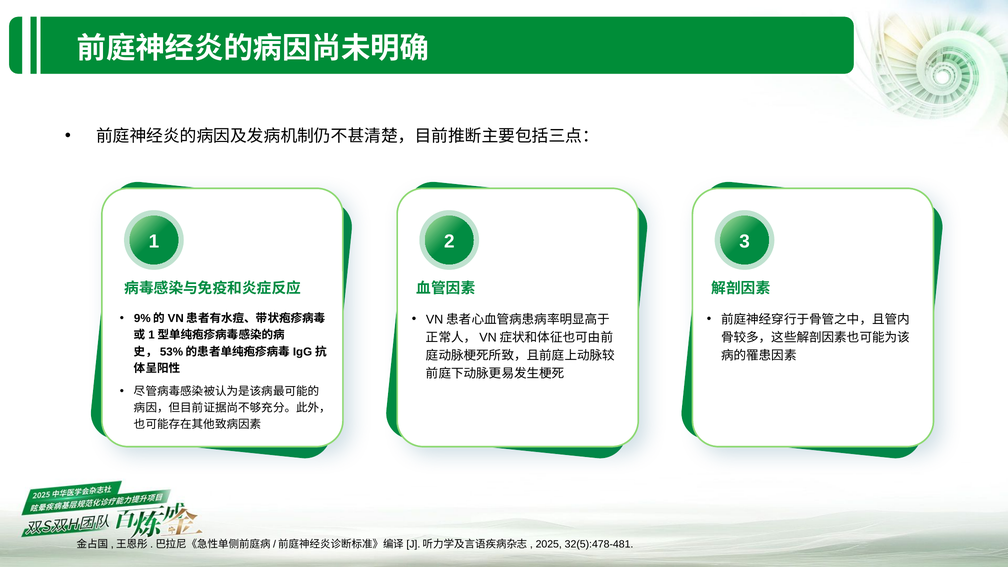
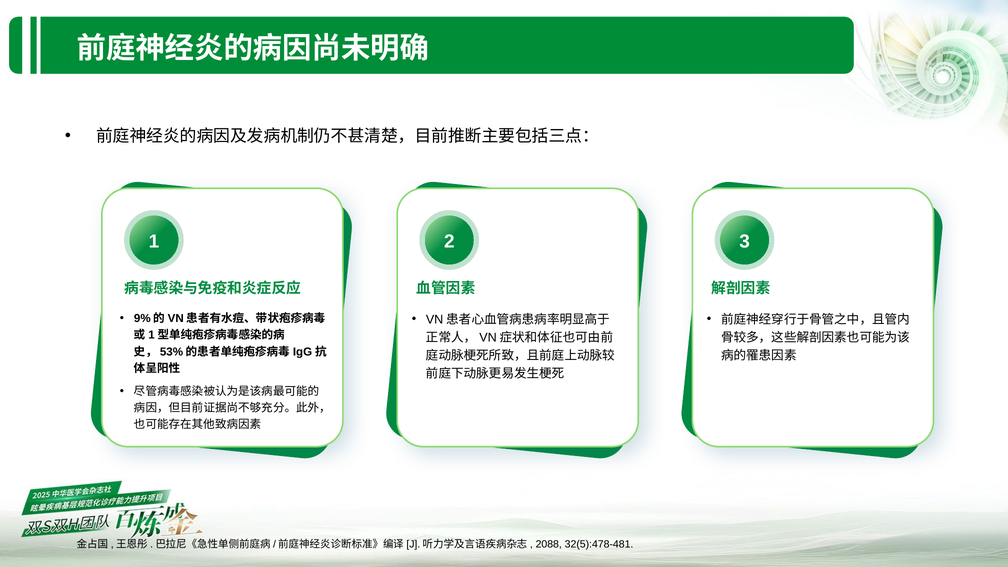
2025: 2025 -> 2088
